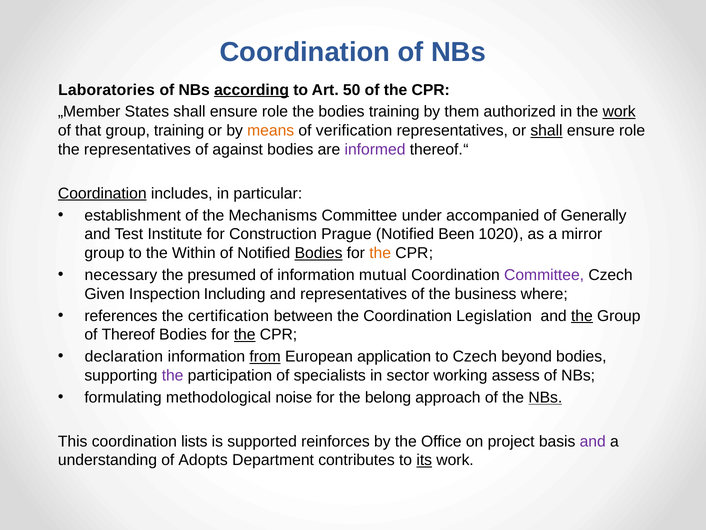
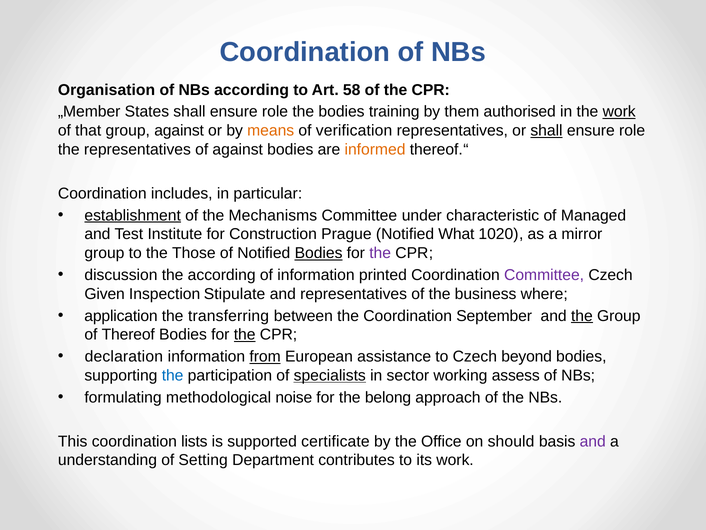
Laboratories: Laboratories -> Organisation
according at (252, 90) underline: present -> none
50: 50 -> 58
authorized: authorized -> authorised
group training: training -> against
informed colour: purple -> orange
Coordination at (102, 193) underline: present -> none
establishment underline: none -> present
accompanied: accompanied -> characteristic
Generally: Generally -> Managed
Been: Been -> What
Within: Within -> Those
the at (380, 253) colour: orange -> purple
necessary: necessary -> discussion
the presumed: presumed -> according
mutual: mutual -> printed
Including: Including -> Stipulate
references: references -> application
certification: certification -> transferring
Legislation: Legislation -> September
application: application -> assistance
the at (173, 375) colour: purple -> blue
specialists underline: none -> present
NBs at (545, 397) underline: present -> none
reinforces: reinforces -> certificate
project: project -> should
Adopts: Adopts -> Setting
its underline: present -> none
